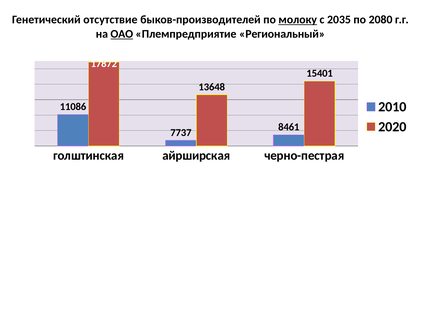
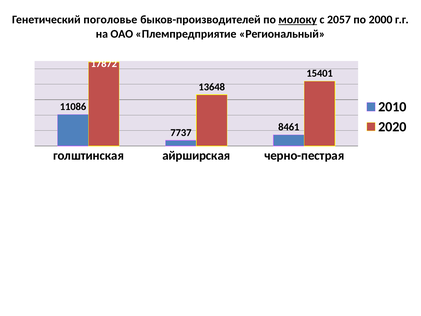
отсутствие: отсутствие -> поголовье
2035: 2035 -> 2057
2080: 2080 -> 2000
ОАО underline: present -> none
